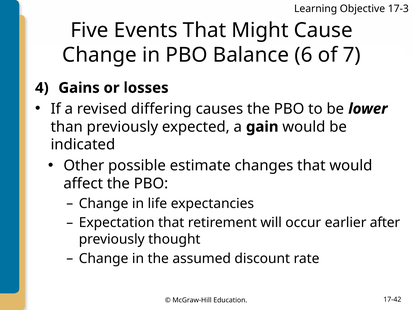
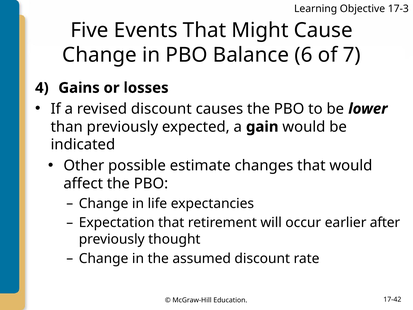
revised differing: differing -> discount
